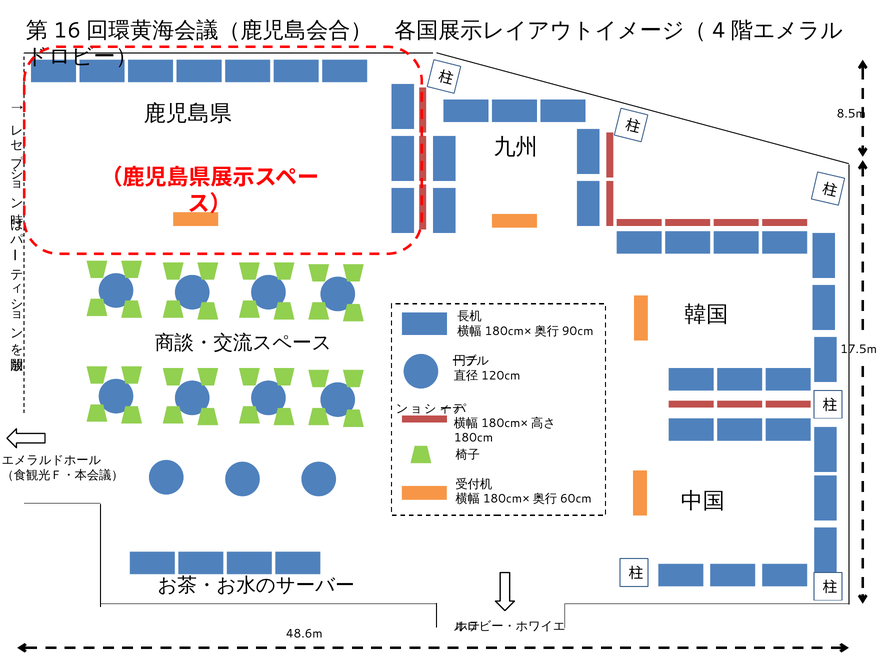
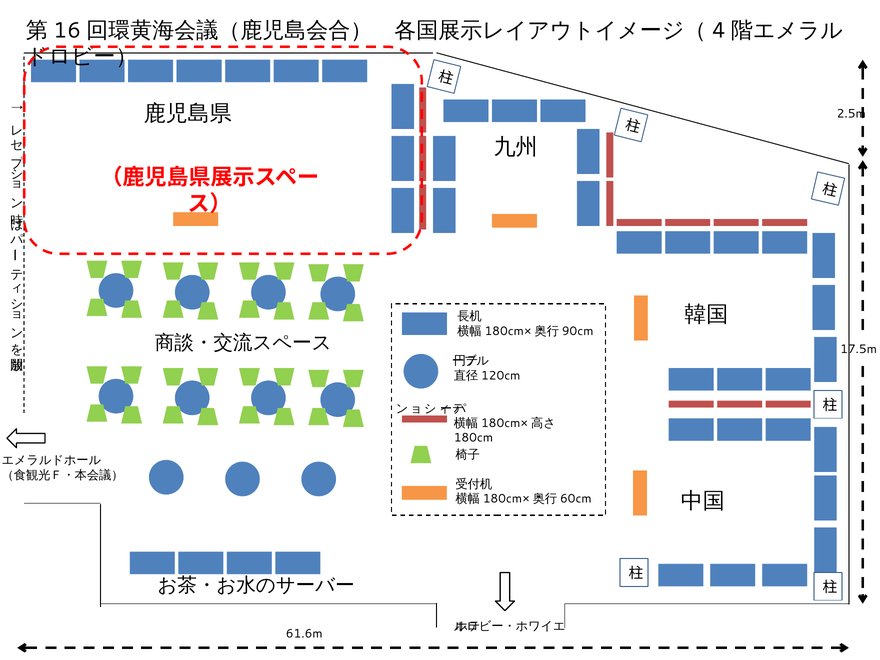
8.5m: 8.5m -> 2.5m
48.6m: 48.6m -> 61.6m
